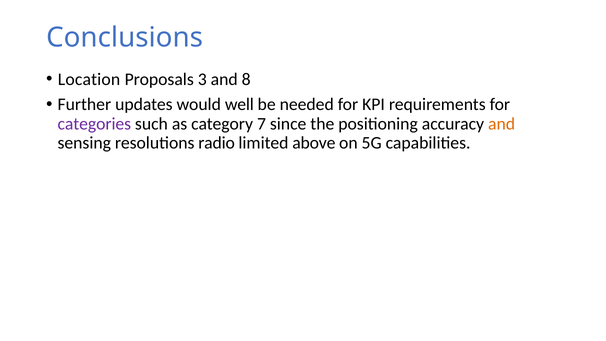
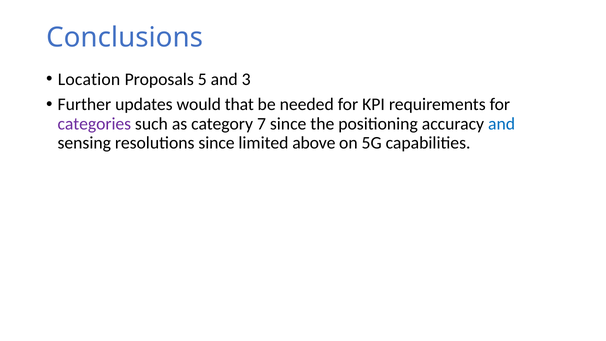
3: 3 -> 5
8: 8 -> 3
well: well -> that
and at (502, 124) colour: orange -> blue
resolutions radio: radio -> since
